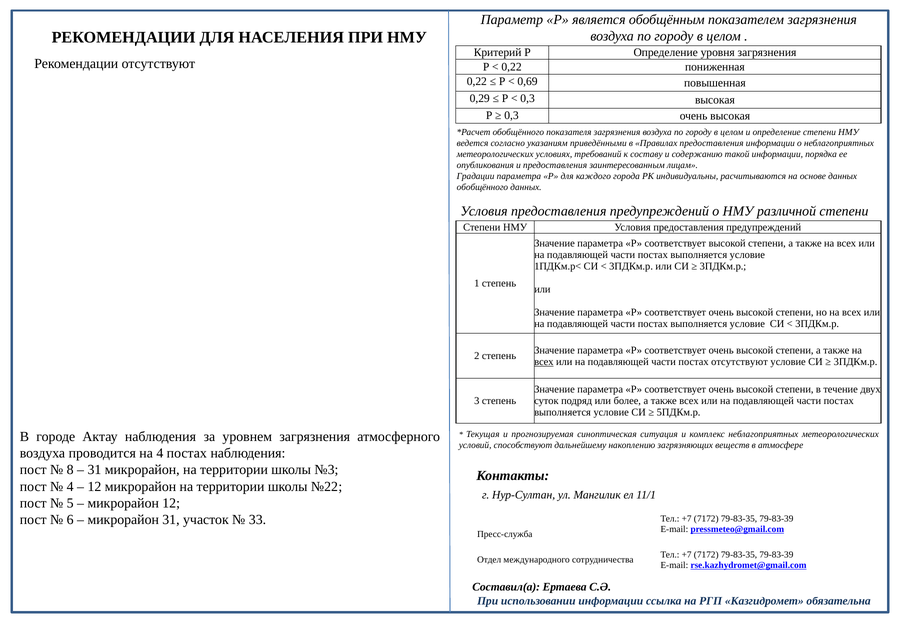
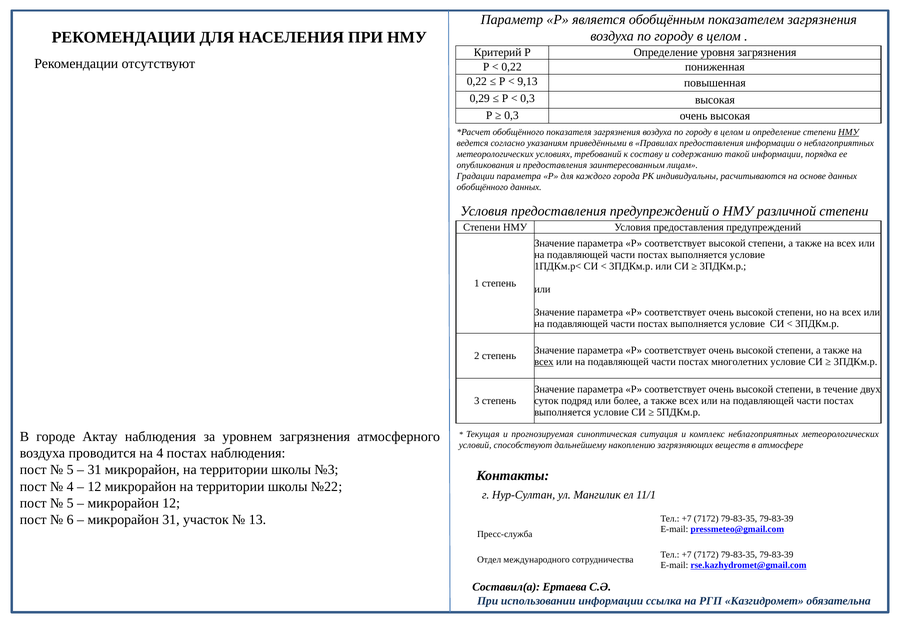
0,69: 0,69 -> 9,13
НМУ at (849, 132) underline: none -> present
постах отсутствуют: отсутствуют -> многолетних
8 at (70, 470): 8 -> 5
33: 33 -> 13
